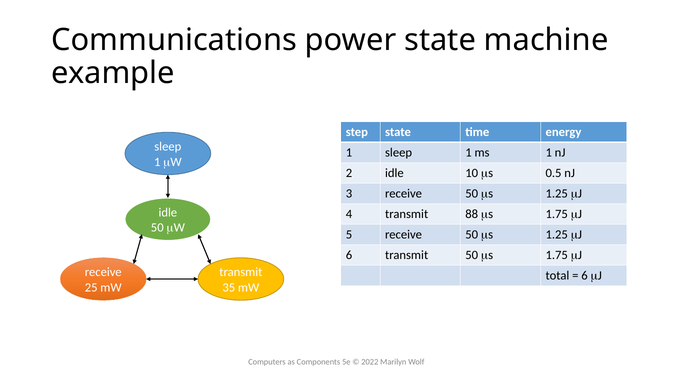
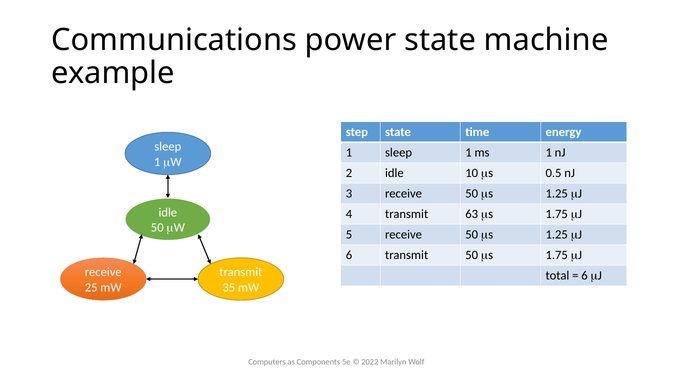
88: 88 -> 63
